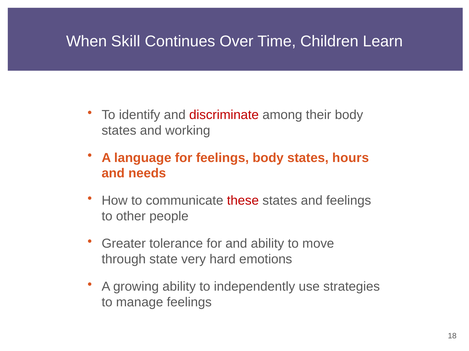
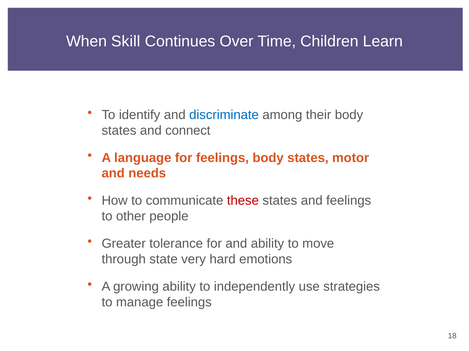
discriminate colour: red -> blue
working: working -> connect
hours: hours -> motor
